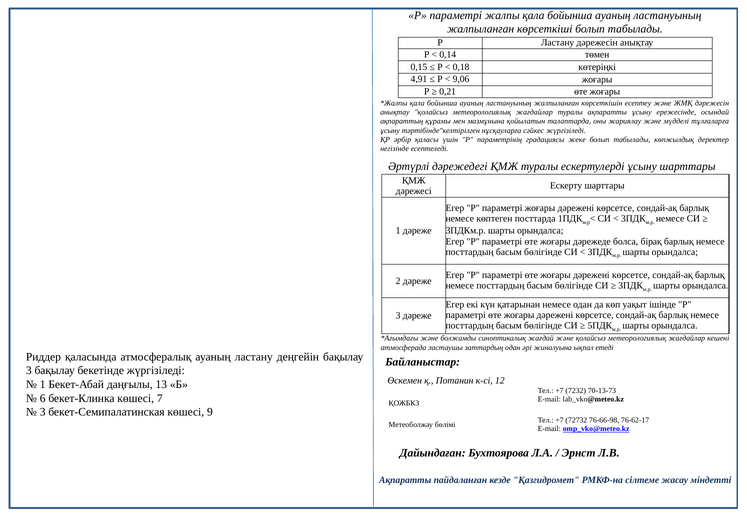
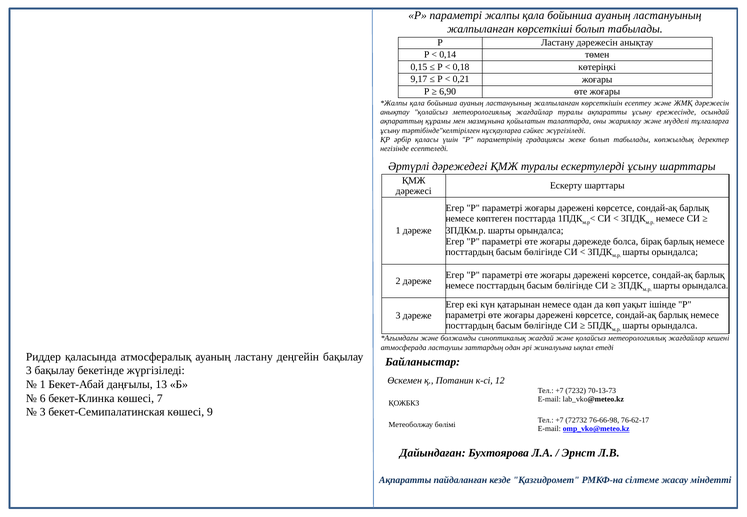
4,91: 4,91 -> 9,17
9,06: 9,06 -> 0,21
0,21: 0,21 -> 6,90
